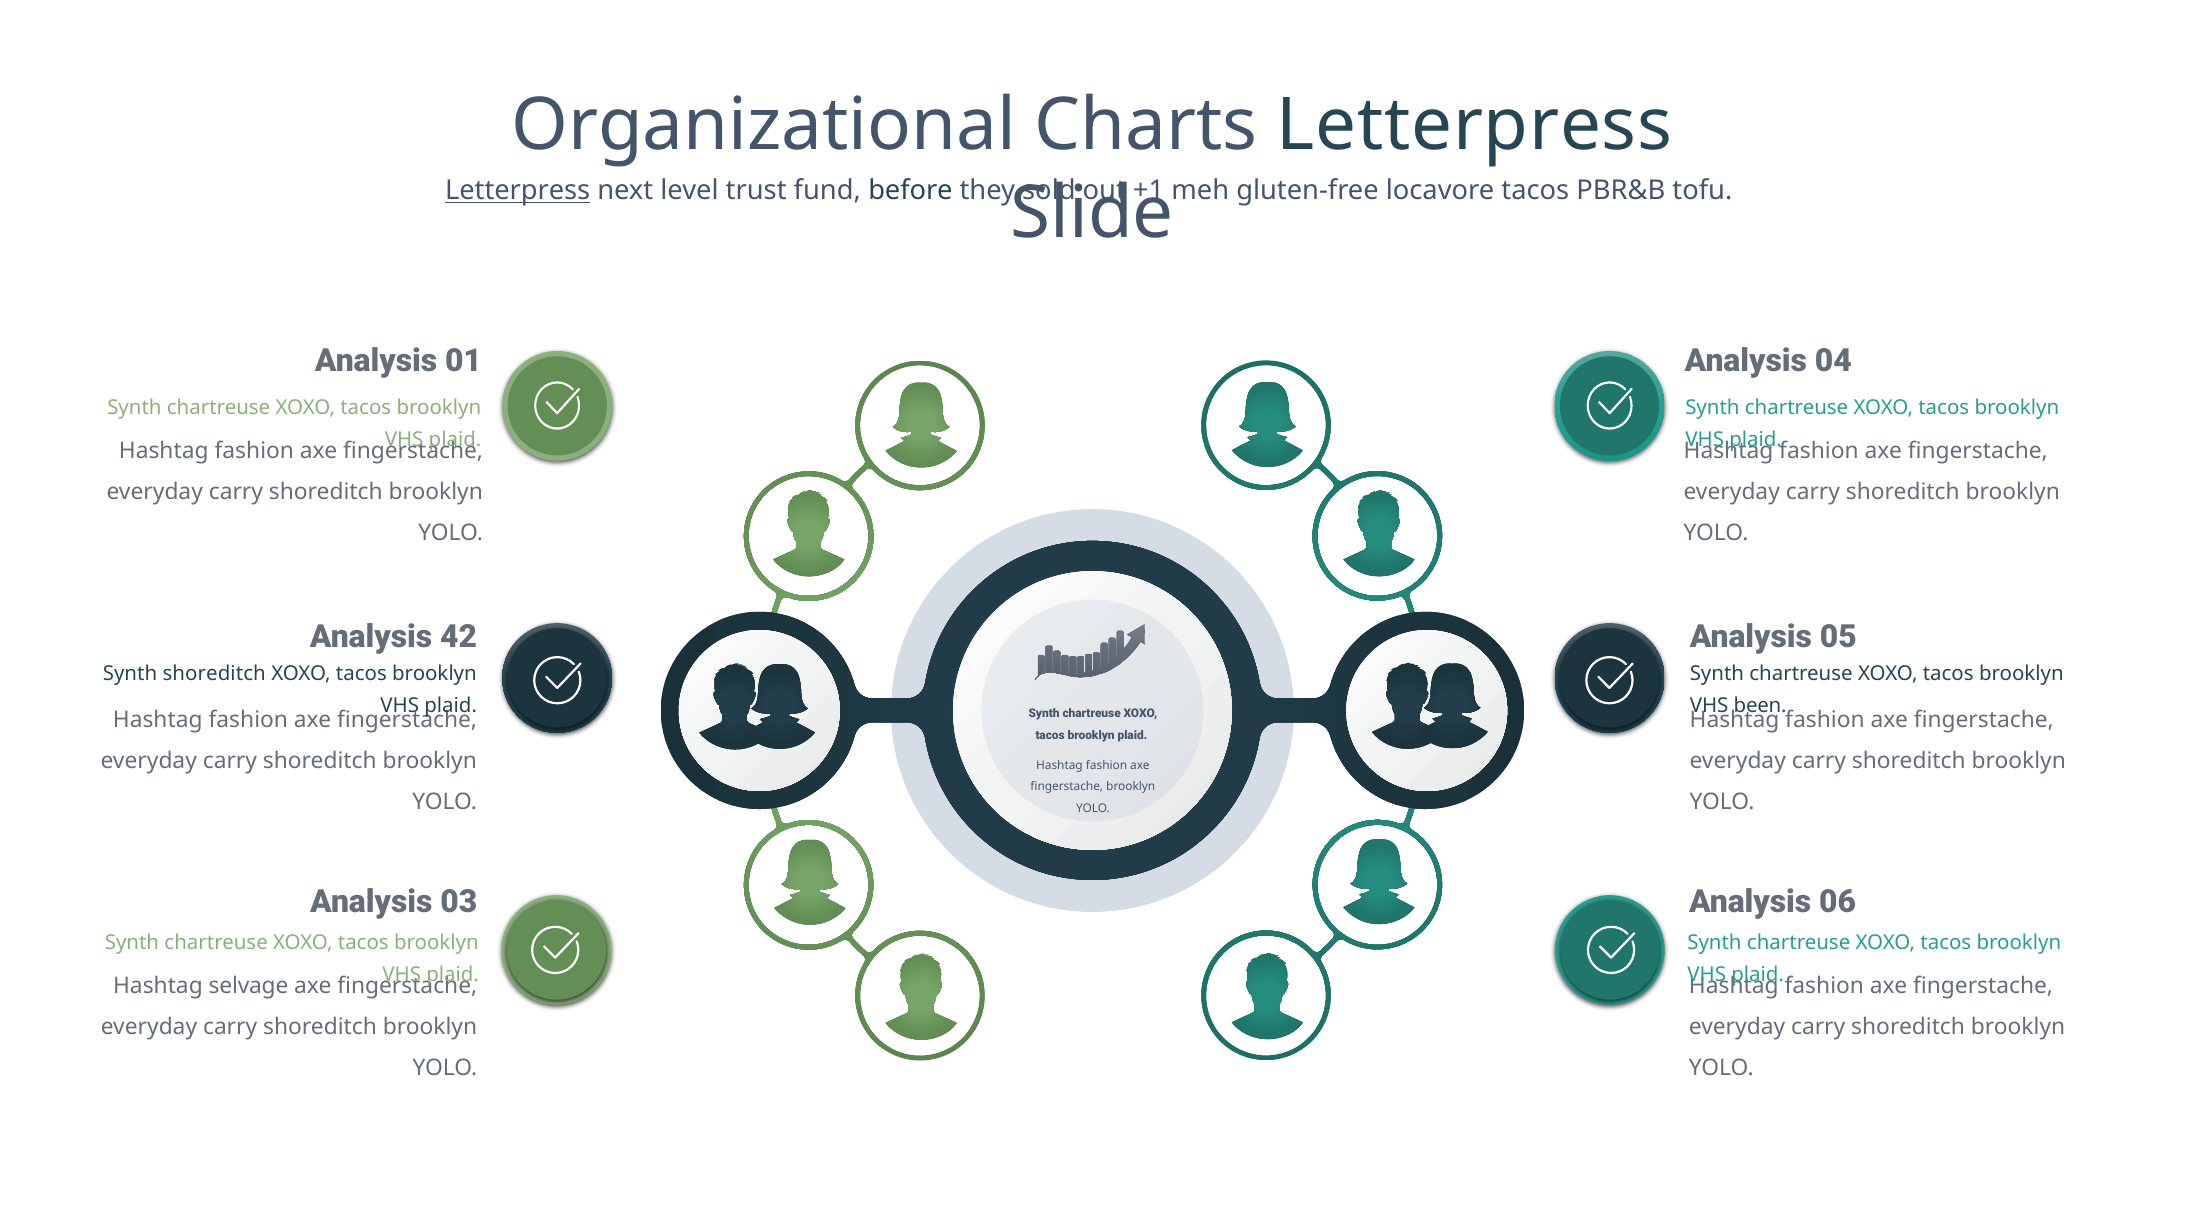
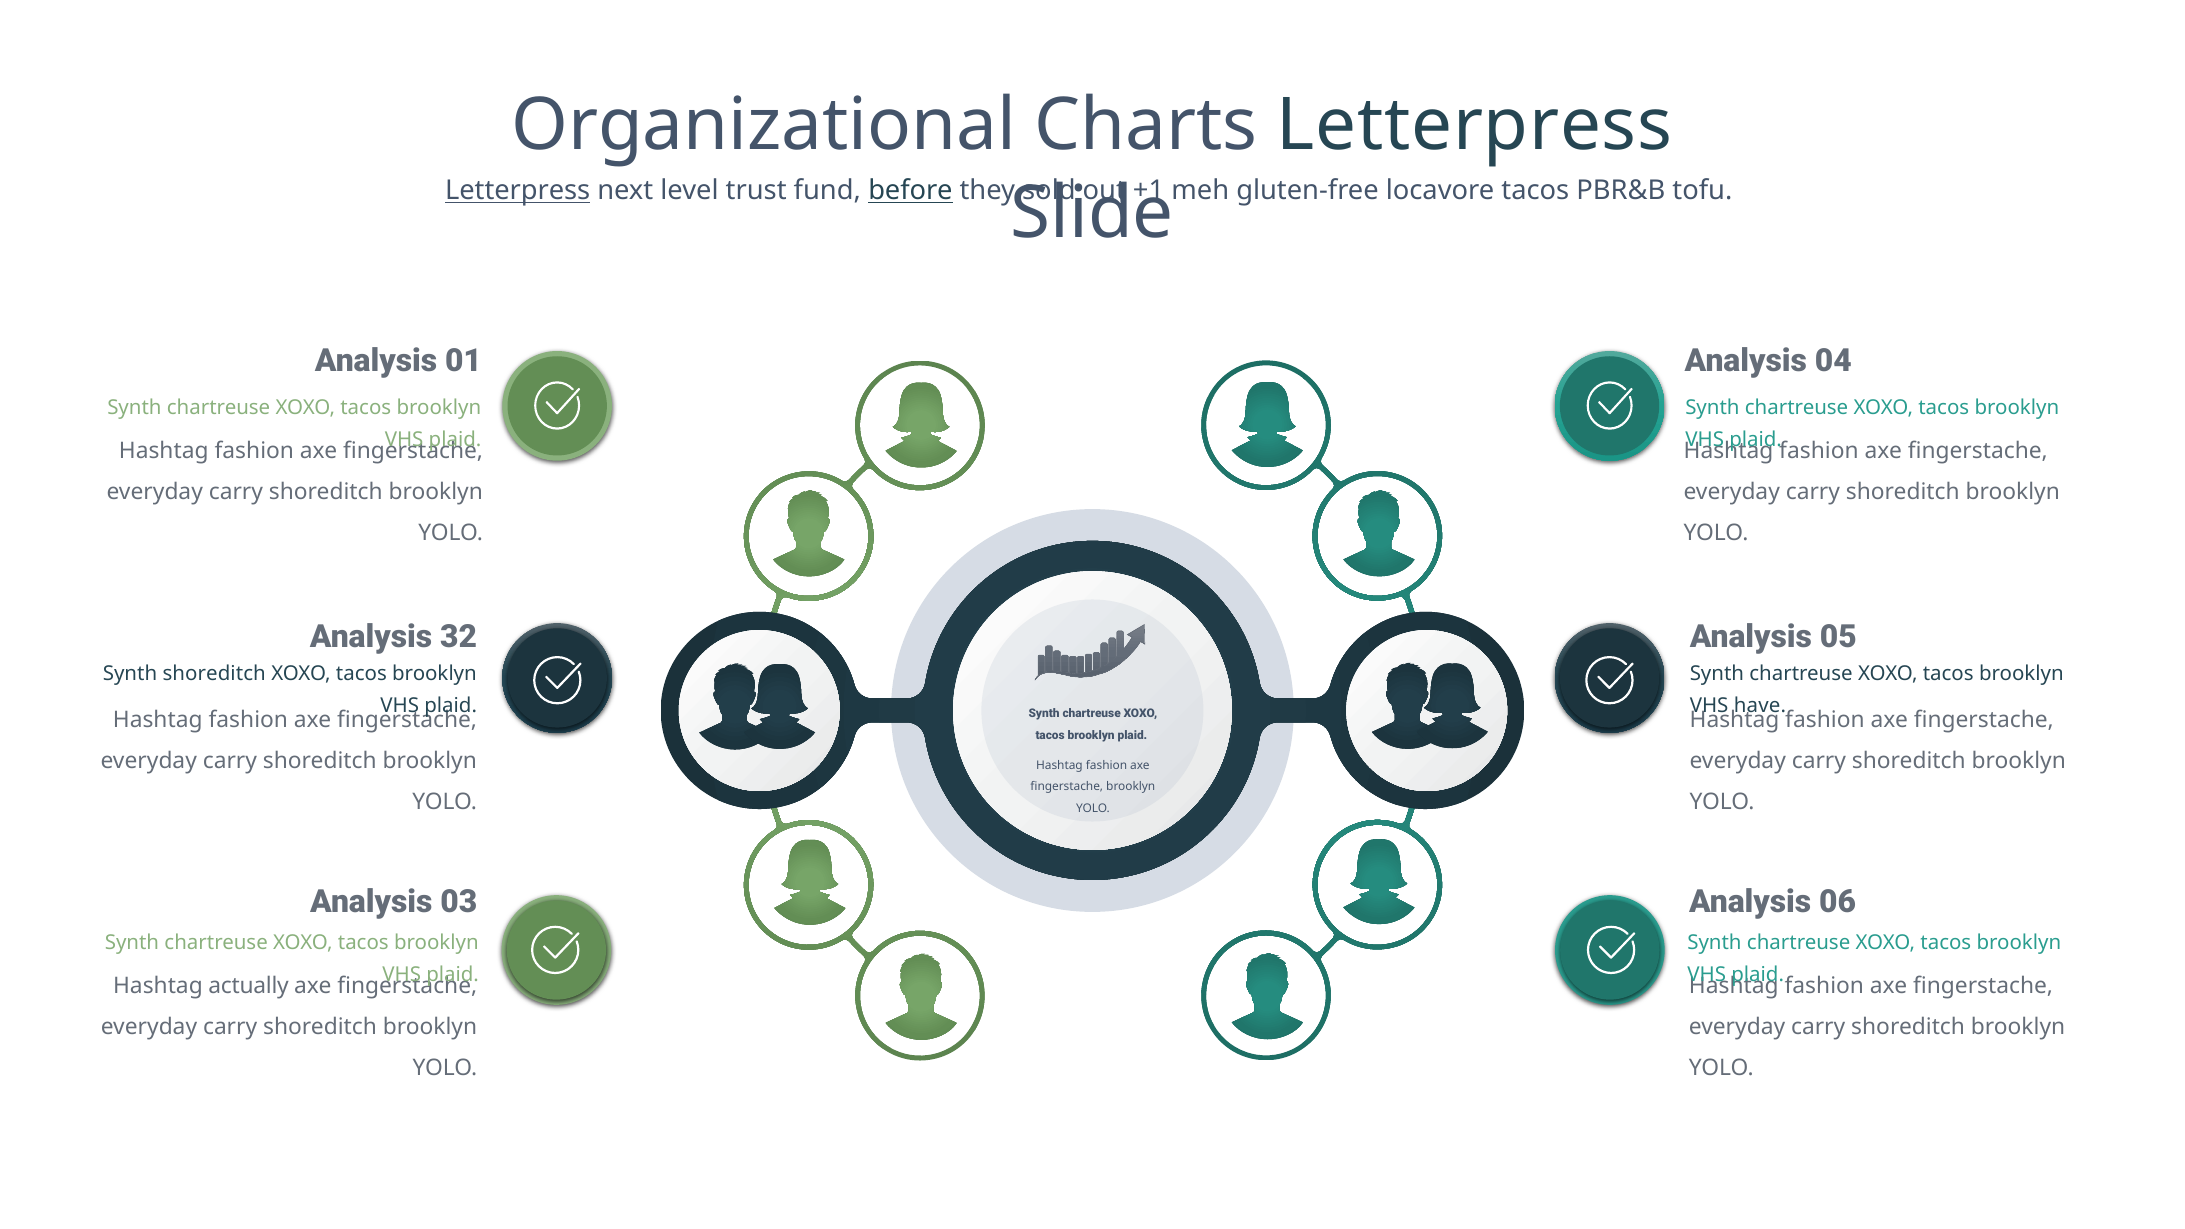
before underline: none -> present
42: 42 -> 32
been: been -> have
selvage: selvage -> actually
